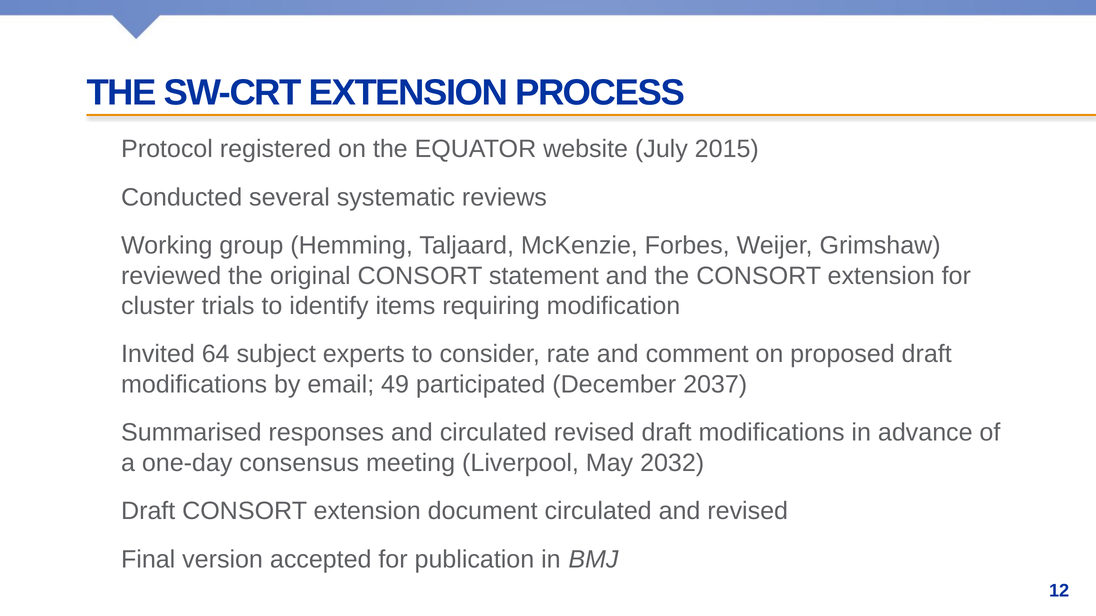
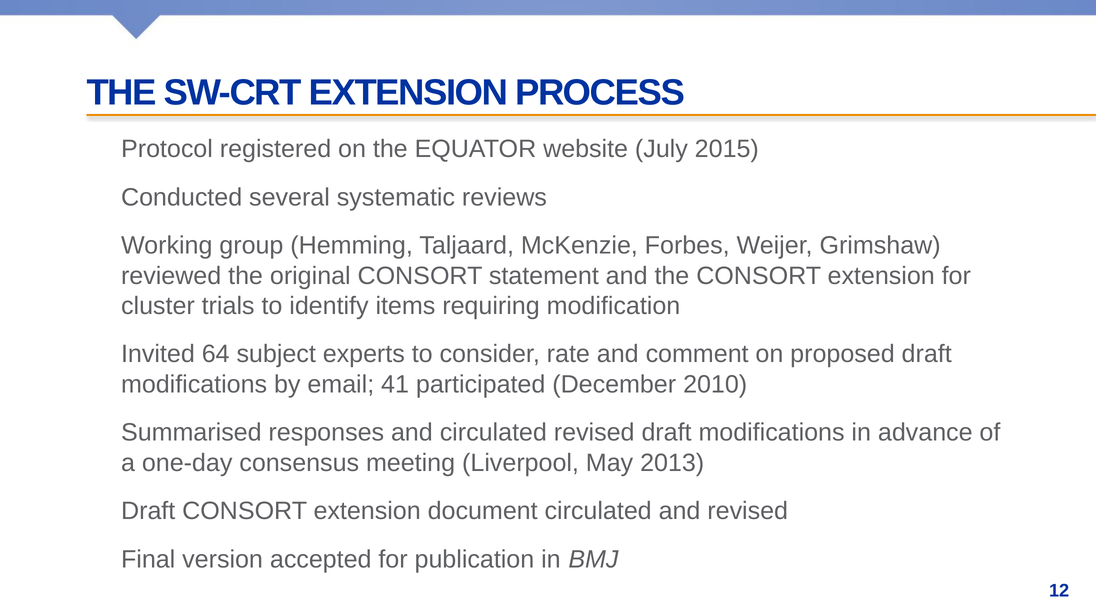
49: 49 -> 41
2037: 2037 -> 2010
2032: 2032 -> 2013
